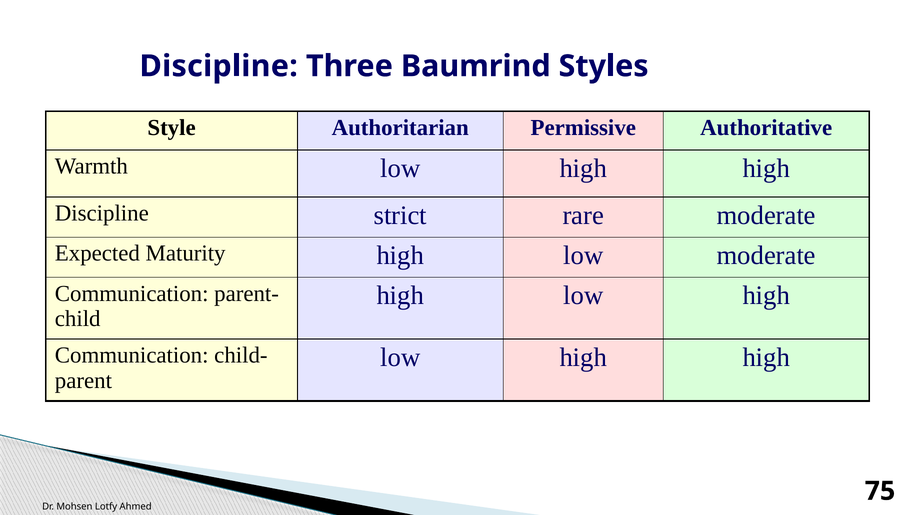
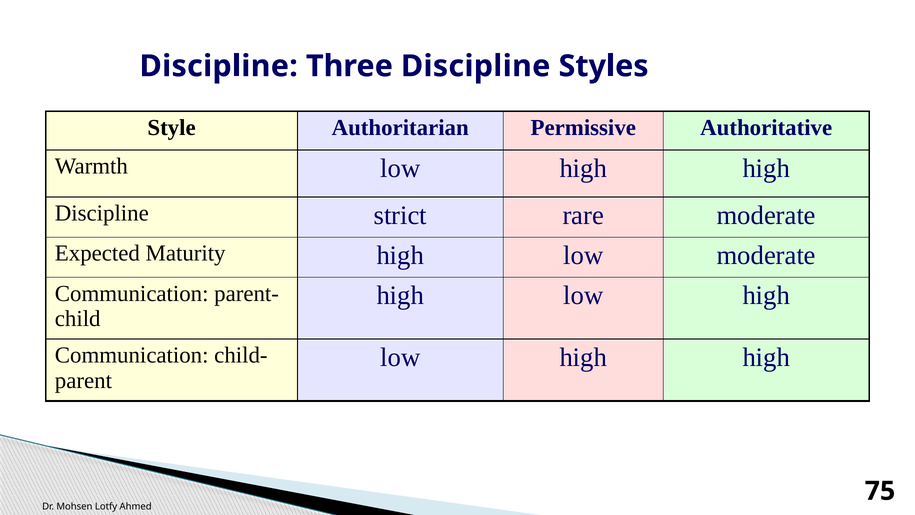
Three Baumrind: Baumrind -> Discipline
